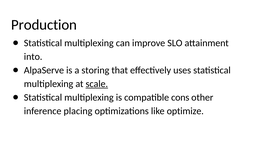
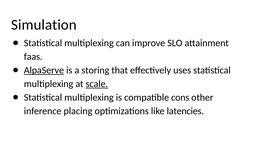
Production: Production -> Simulation
into: into -> faas
AlpaServe underline: none -> present
optimize: optimize -> latencies
